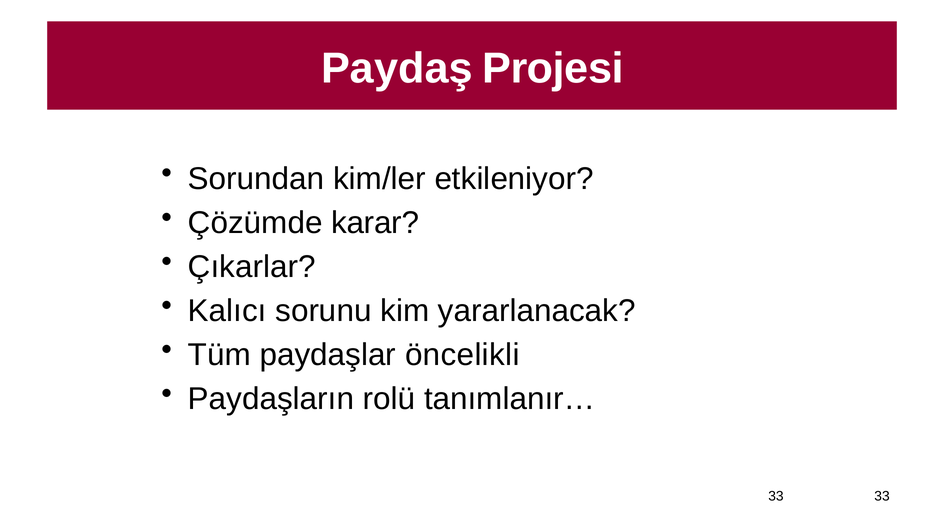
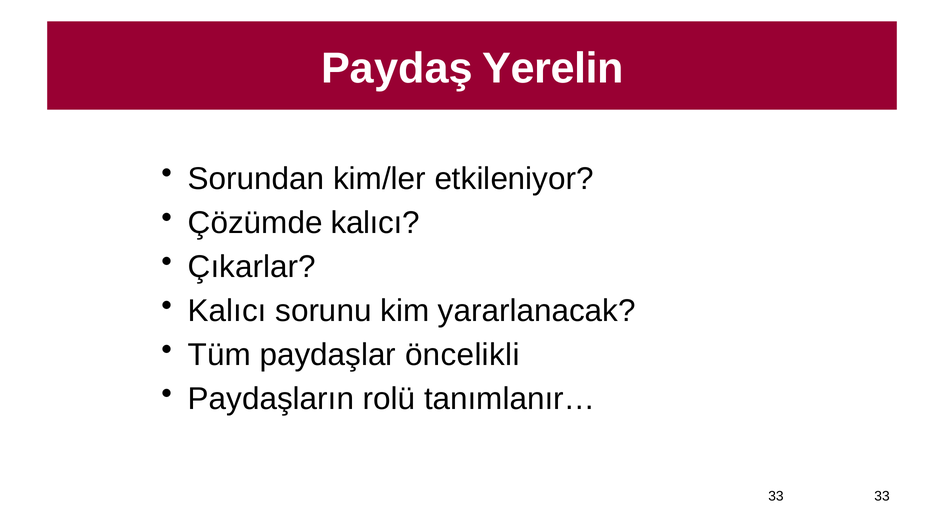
Projesi: Projesi -> Yerelin
Çözümde karar: karar -> kalıcı
